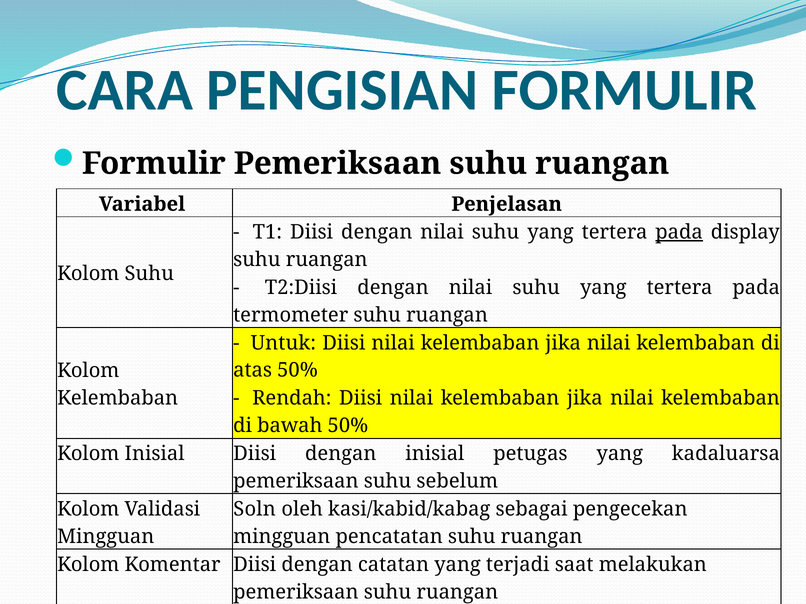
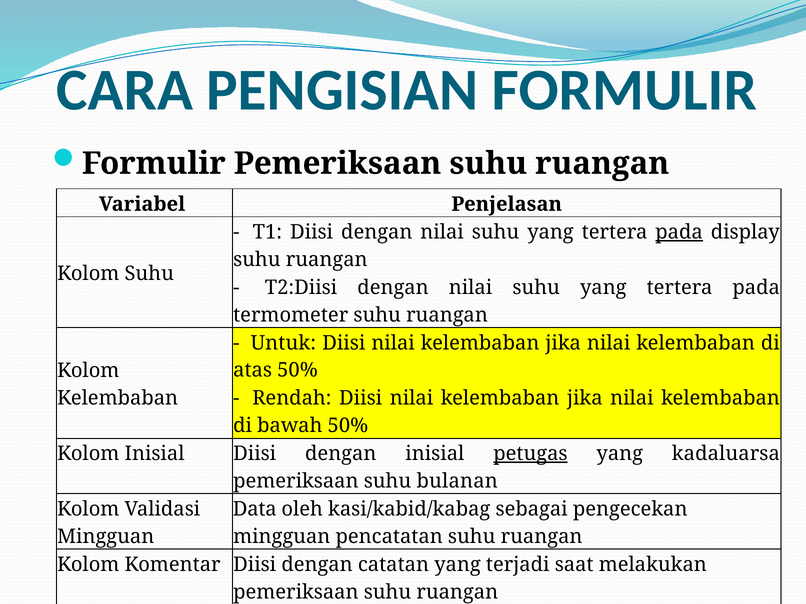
petugas underline: none -> present
sebelum: sebelum -> bulanan
Soln: Soln -> Data
